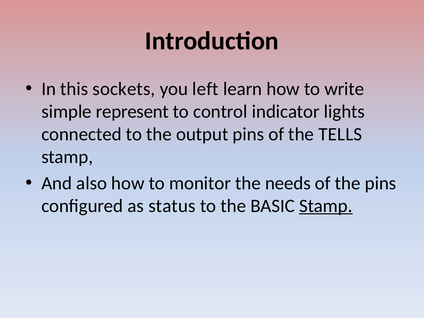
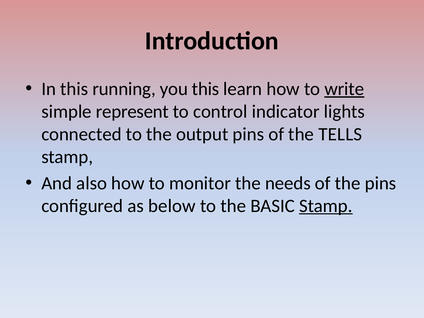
sockets: sockets -> running
you left: left -> this
write underline: none -> present
status: status -> below
